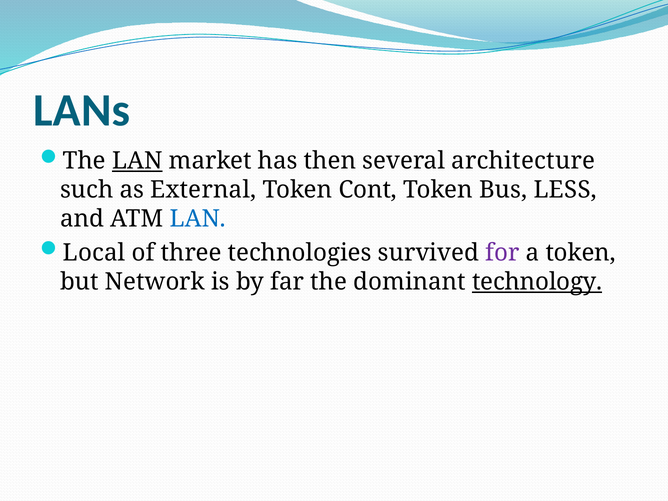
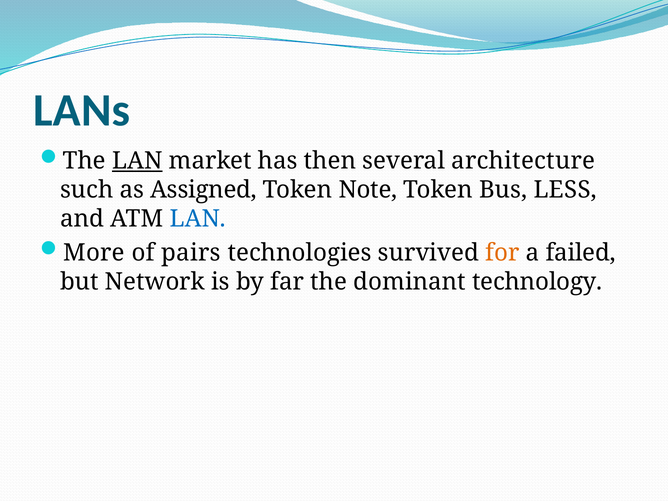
External: External -> Assigned
Cont: Cont -> Note
Local: Local -> More
three: three -> pairs
for colour: purple -> orange
a token: token -> failed
technology underline: present -> none
